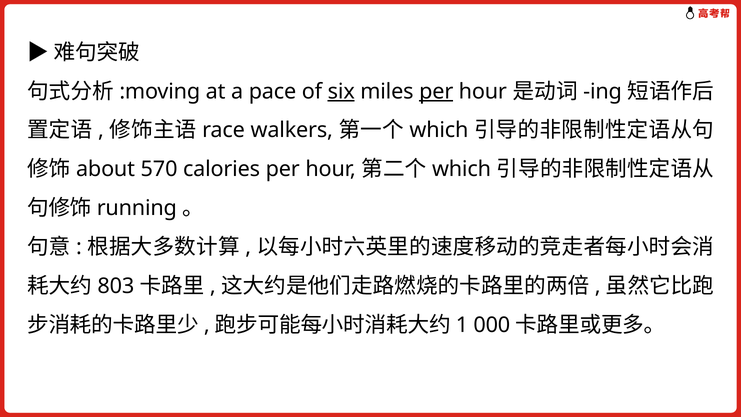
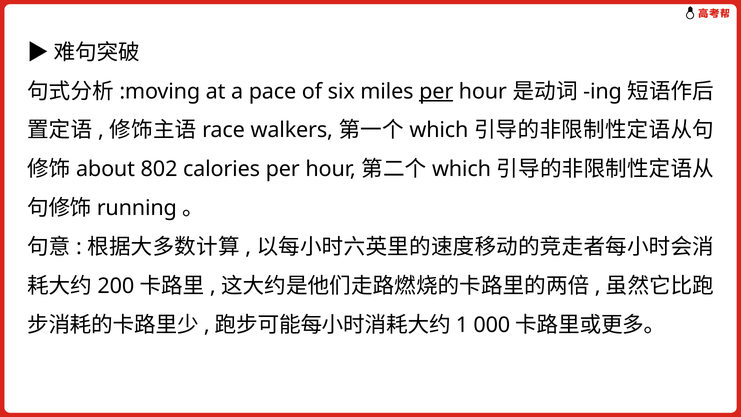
six underline: present -> none
570: 570 -> 802
803: 803 -> 200
